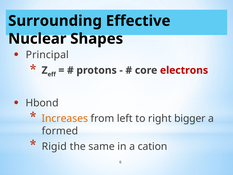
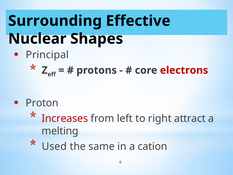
Hbond: Hbond -> Proton
Increases colour: orange -> red
bigger: bigger -> attract
formed: formed -> melting
Rigid: Rigid -> Used
